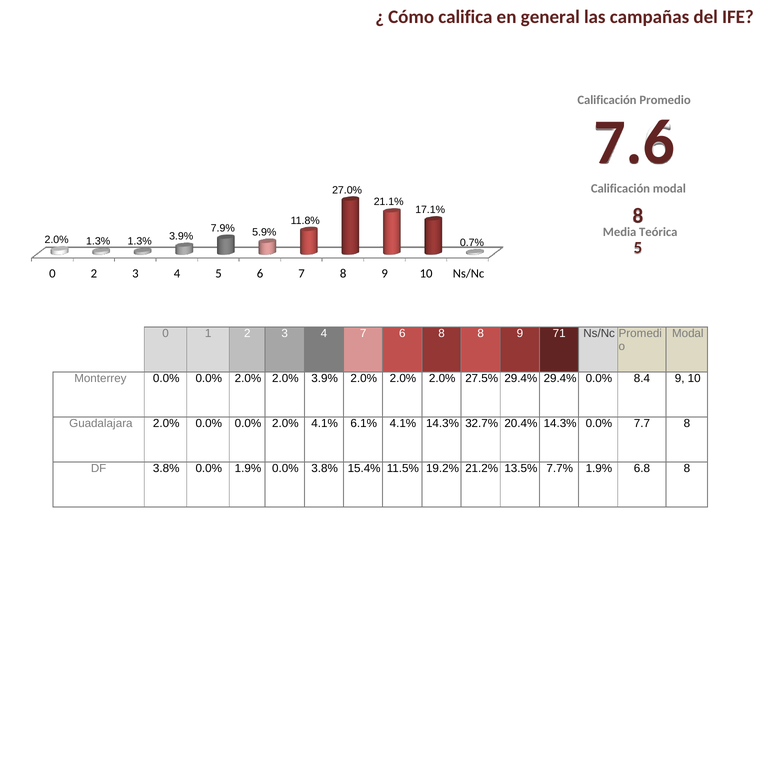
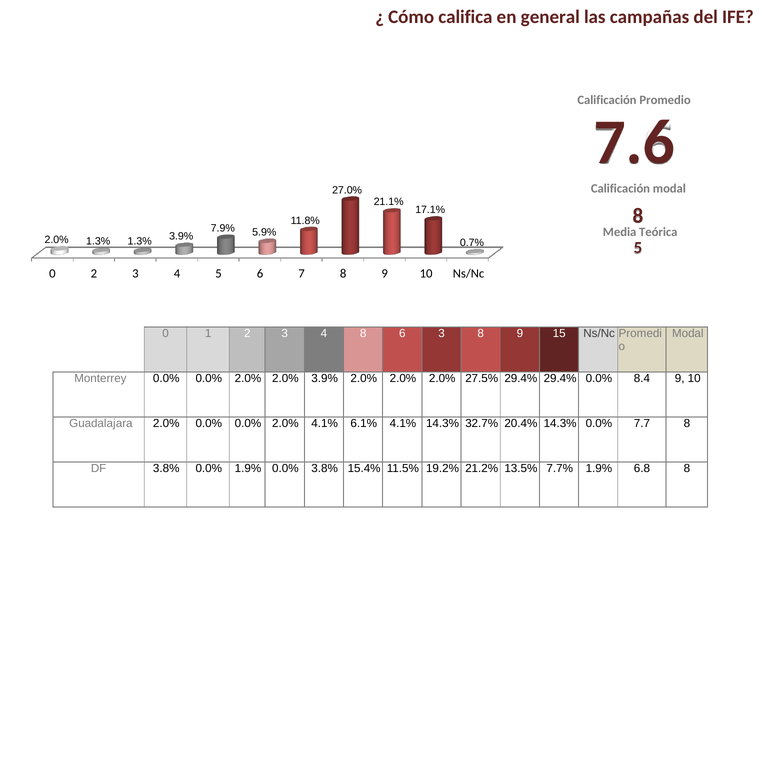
4 7: 7 -> 8
6 8: 8 -> 3
71: 71 -> 15
